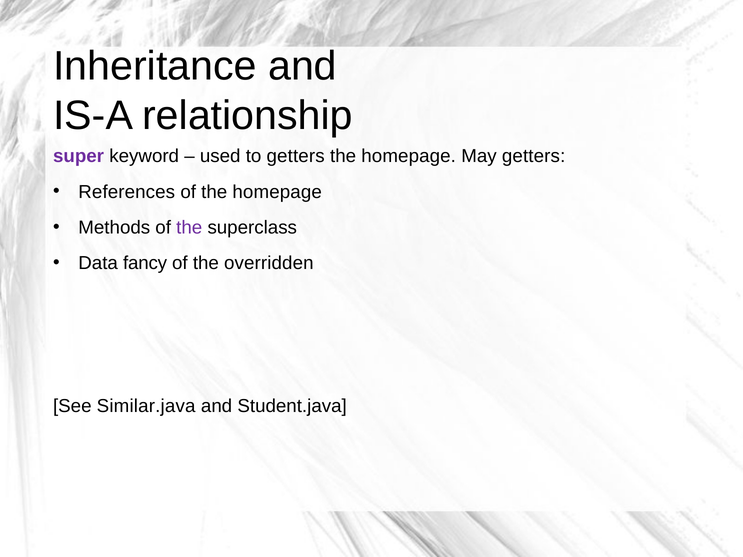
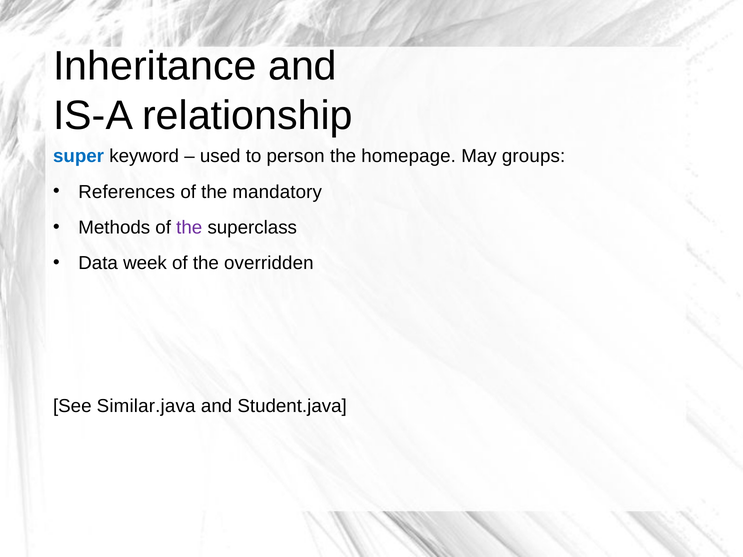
super colour: purple -> blue
to getters: getters -> person
May getters: getters -> groups
of the homepage: homepage -> mandatory
fancy: fancy -> week
